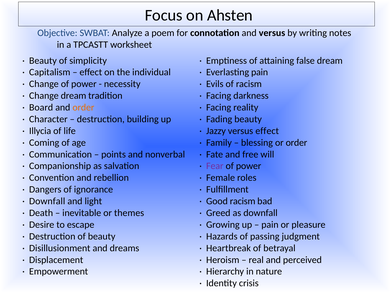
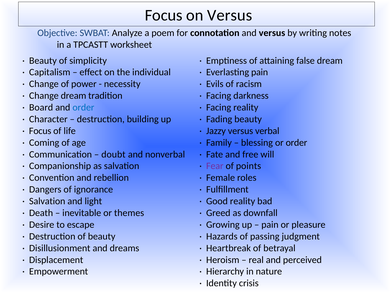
on Ahsten: Ahsten -> Versus
order at (83, 108) colour: orange -> blue
Illycia at (40, 131): Illycia -> Focus
versus effect: effect -> verbal
points: points -> doubt
power at (249, 166): power -> points
Downfall at (47, 201): Downfall -> Salvation
Good racism: racism -> reality
